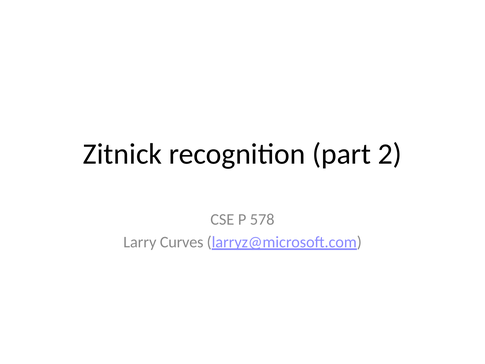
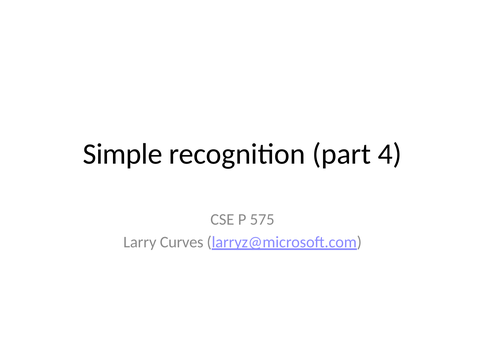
Zitnick: Zitnick -> Simple
2: 2 -> 4
578: 578 -> 575
